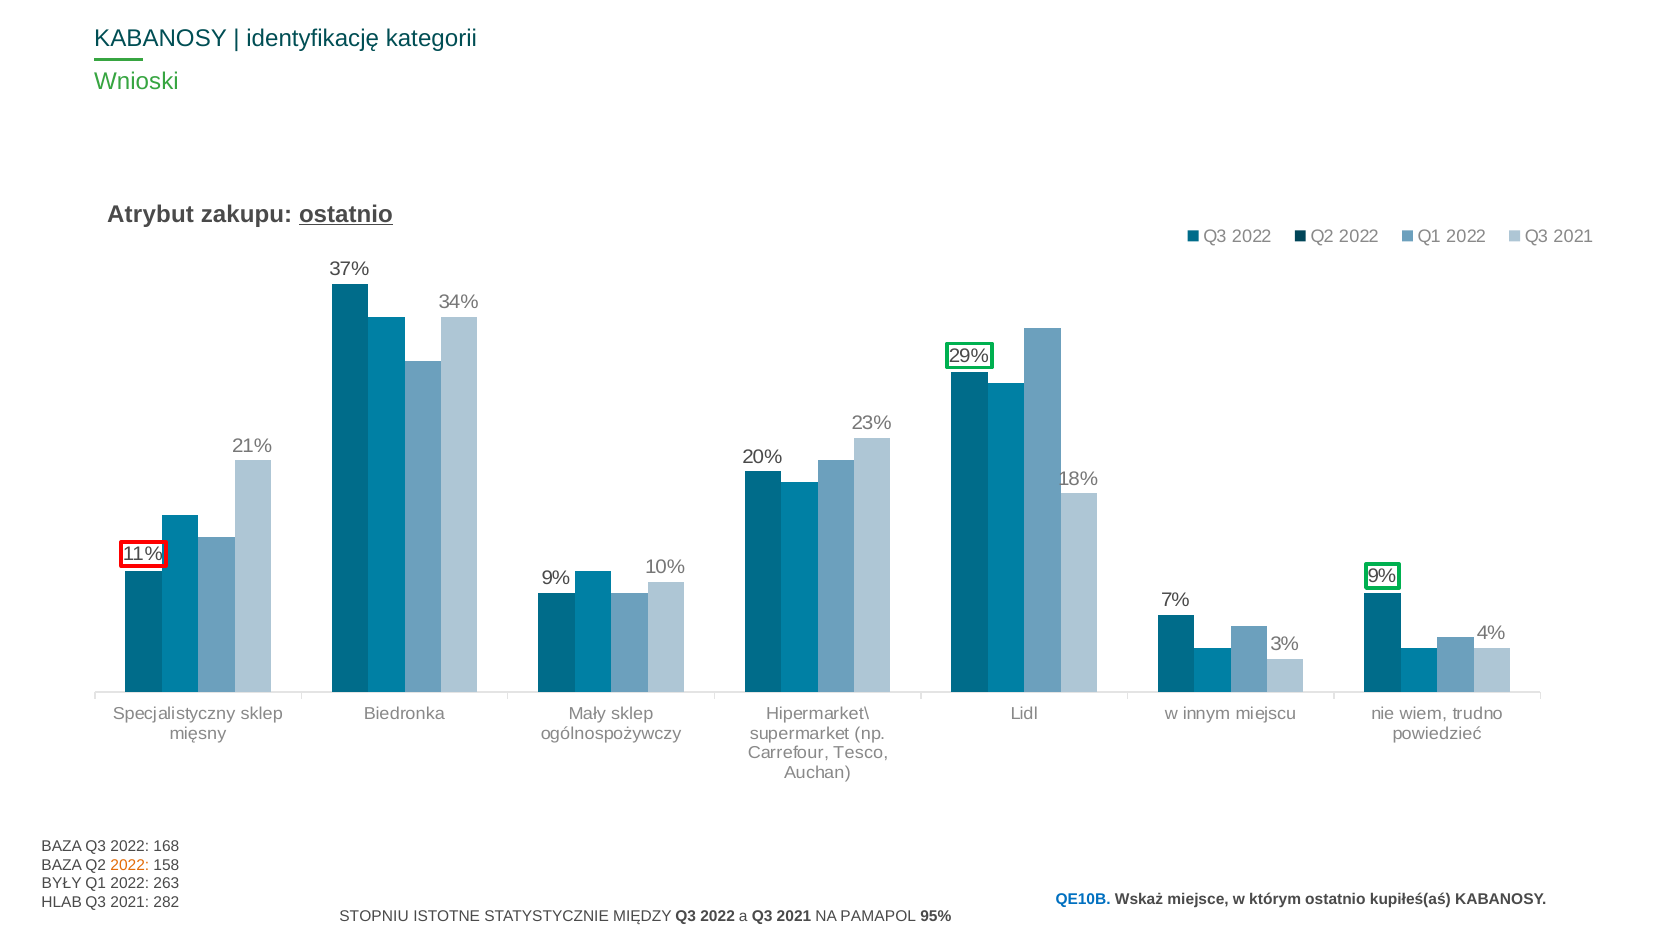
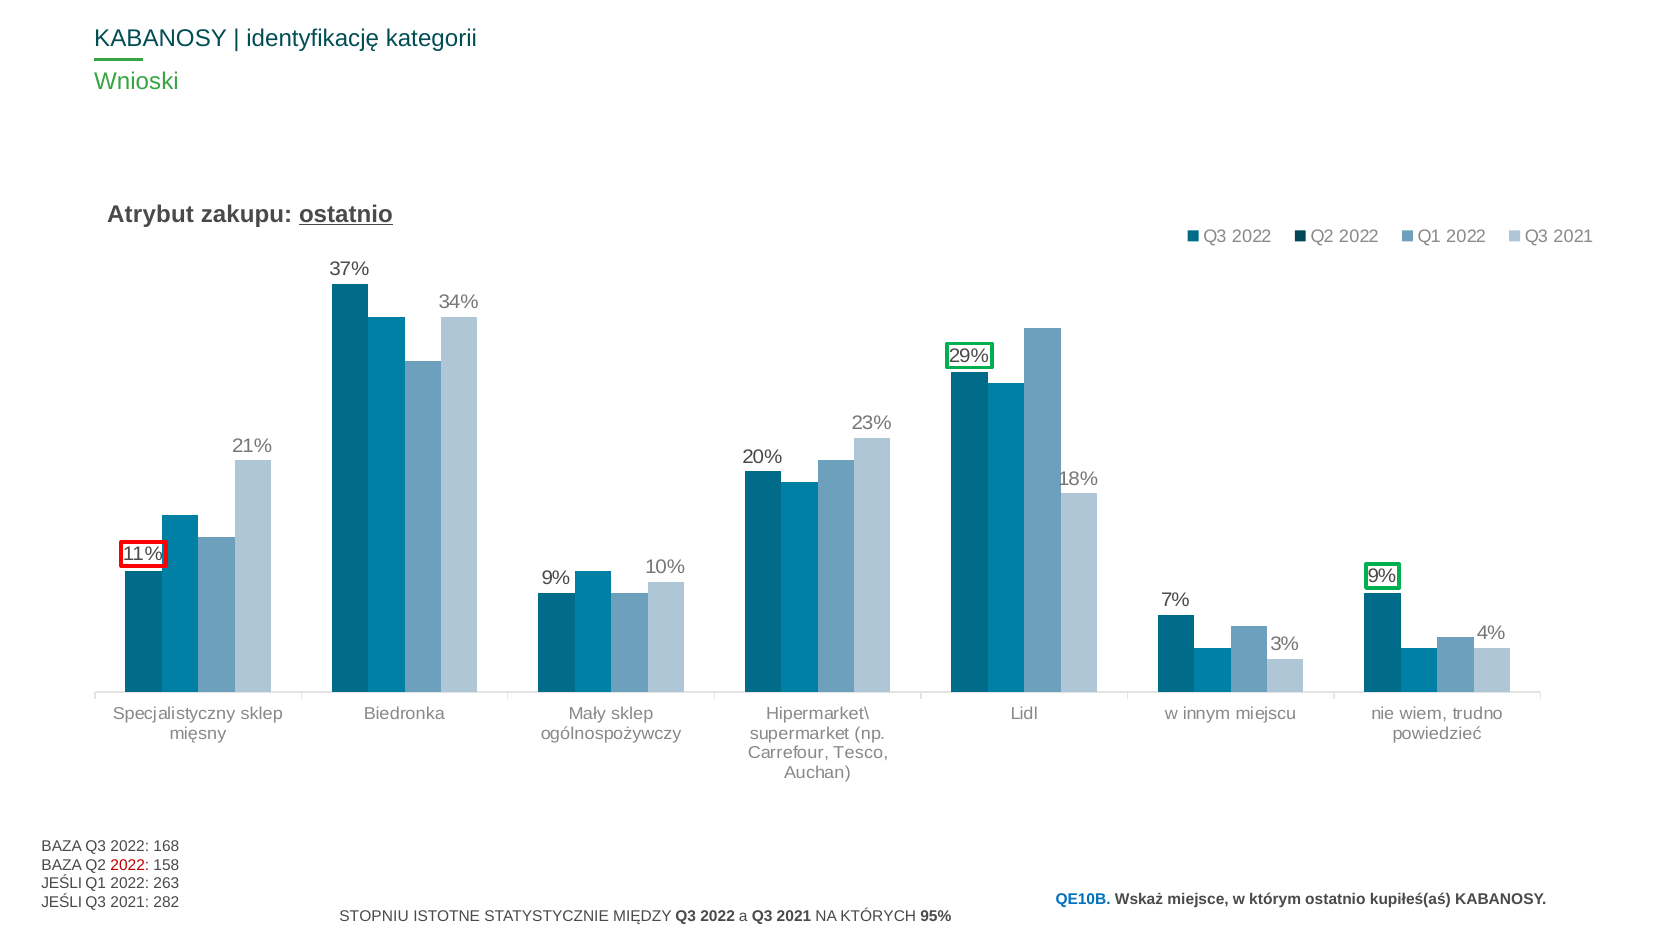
2022 at (130, 865) colour: orange -> red
BYŁY at (62, 883): BYŁY -> JEŚLI
HLAB at (62, 902): HLAB -> JEŚLI
PAMAPOL: PAMAPOL -> KTÓRYCH
